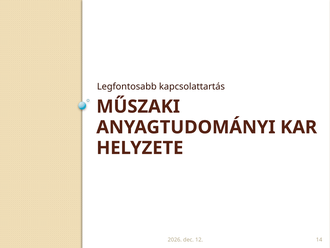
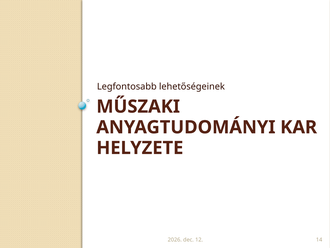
kapcsolattartás: kapcsolattartás -> lehetőségeinek
